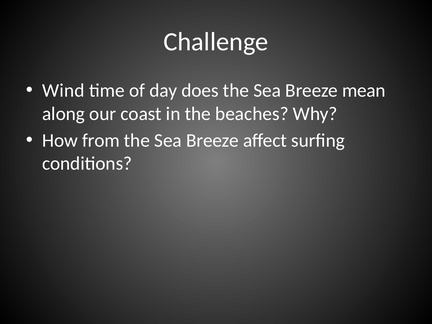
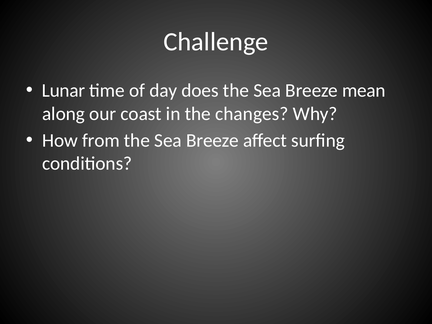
Wind: Wind -> Lunar
beaches: beaches -> changes
